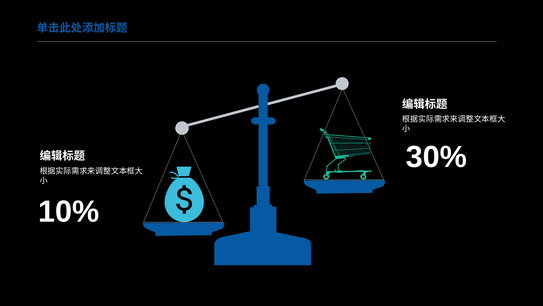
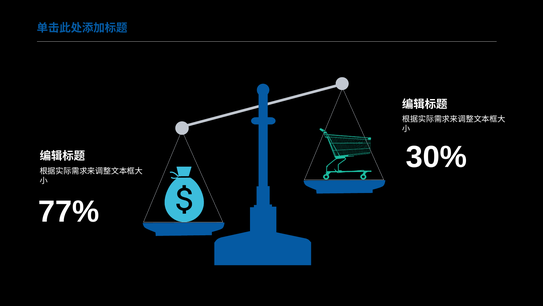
10%: 10% -> 77%
